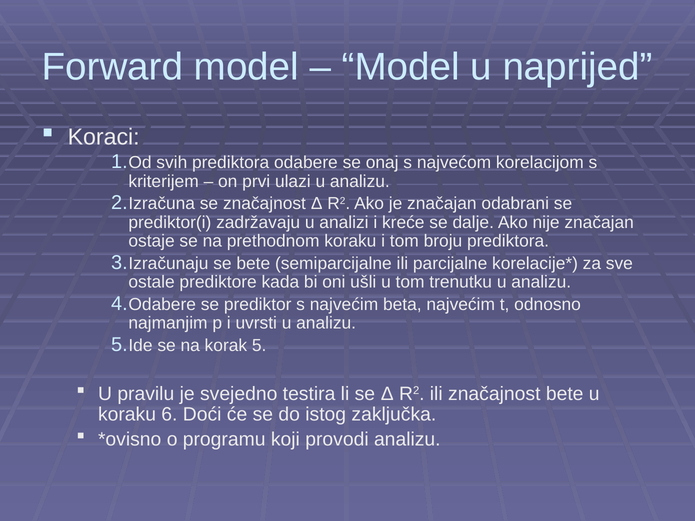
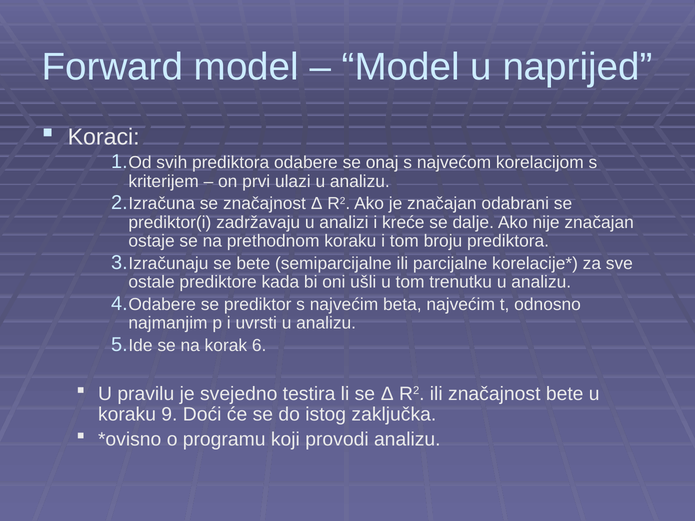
korak 5: 5 -> 6
6: 6 -> 9
